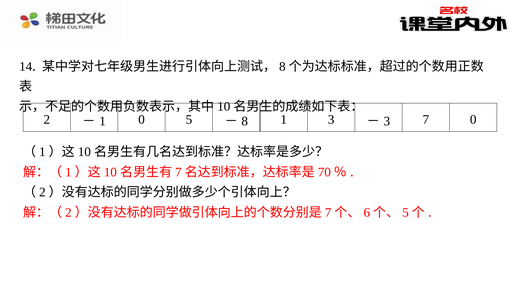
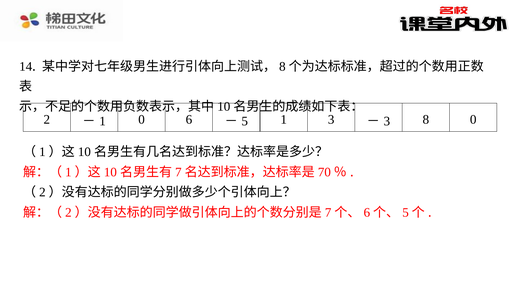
5: 5 -> 6
8: 8 -> 5
7: 7 -> 8
